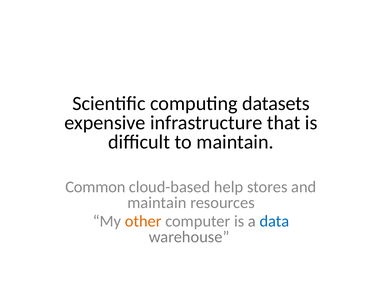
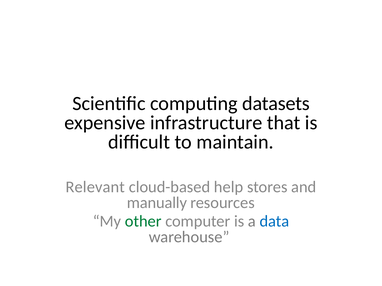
Common: Common -> Relevant
maintain at (157, 203): maintain -> manually
other colour: orange -> green
